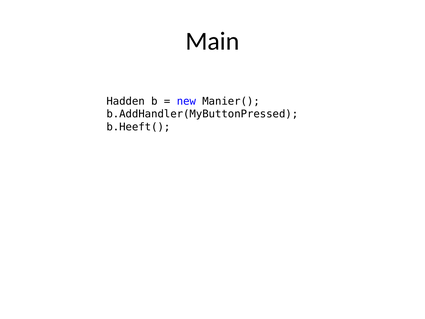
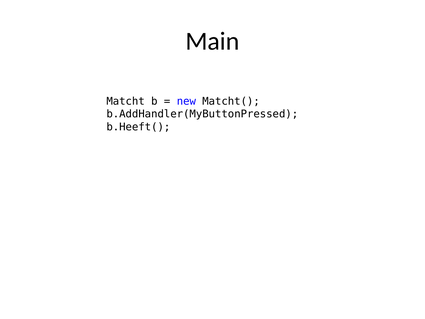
Hadden: Hadden -> Matcht
Manier(: Manier( -> Matcht(
